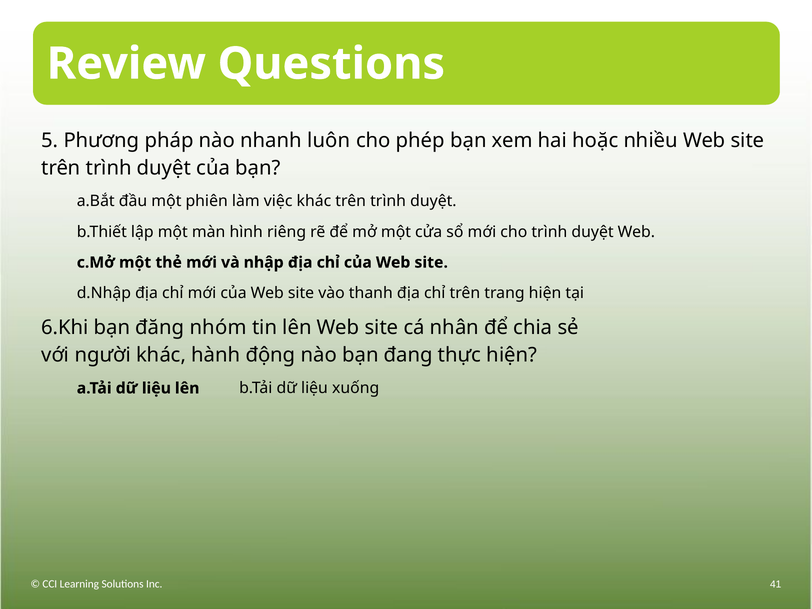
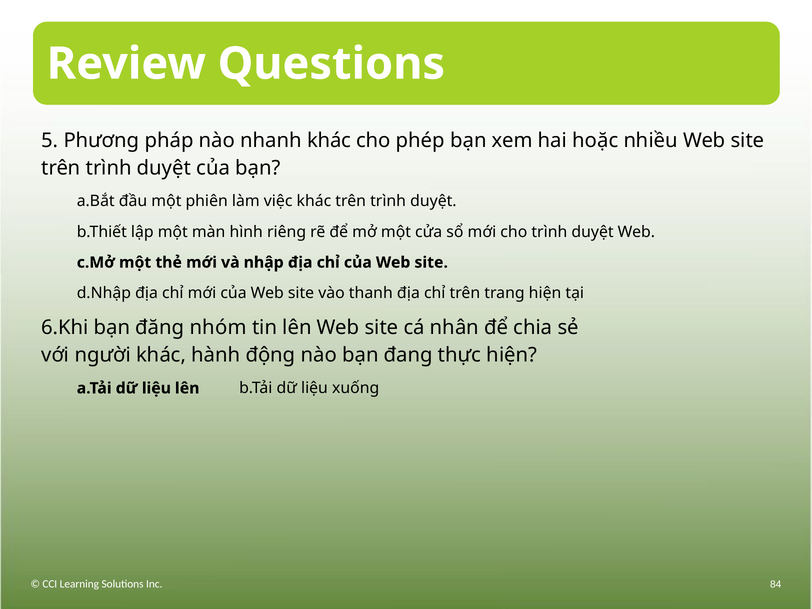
nhanh luôn: luôn -> khác
41: 41 -> 84
